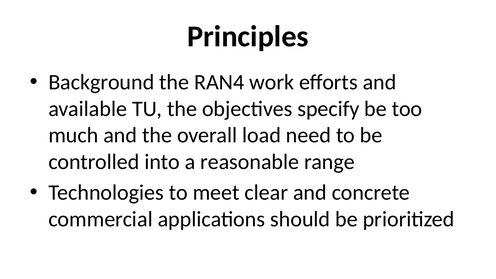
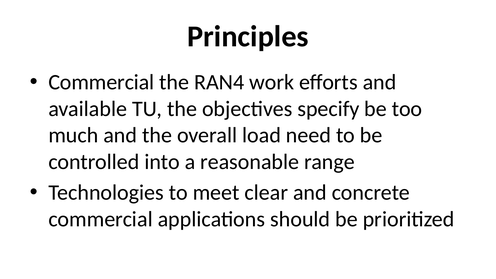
Background at (101, 82): Background -> Commercial
